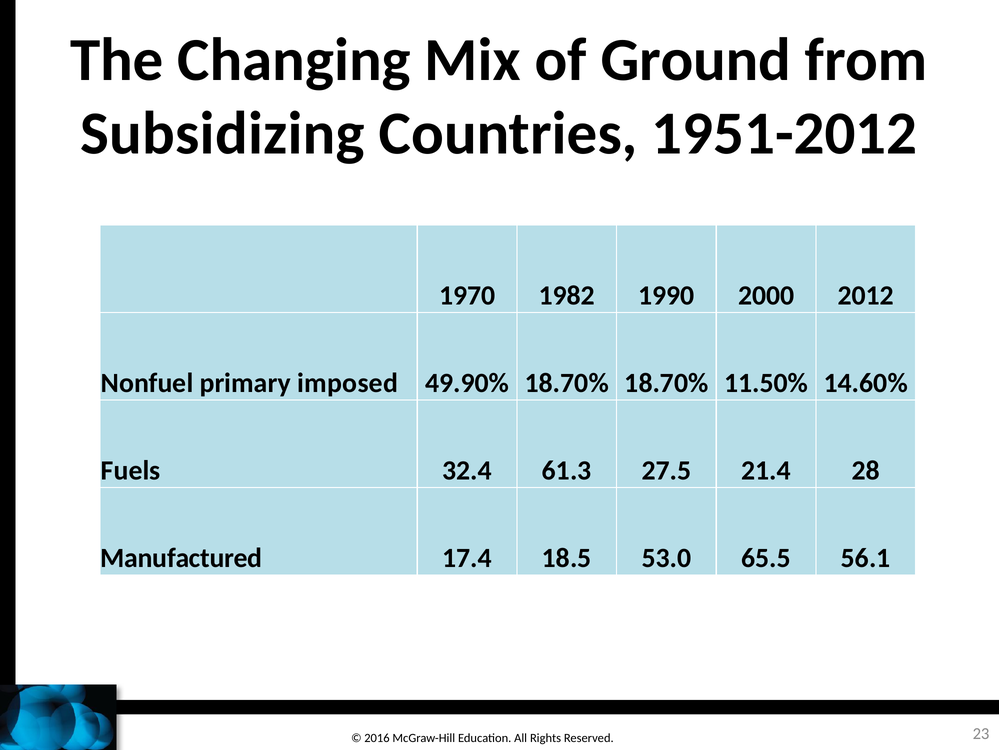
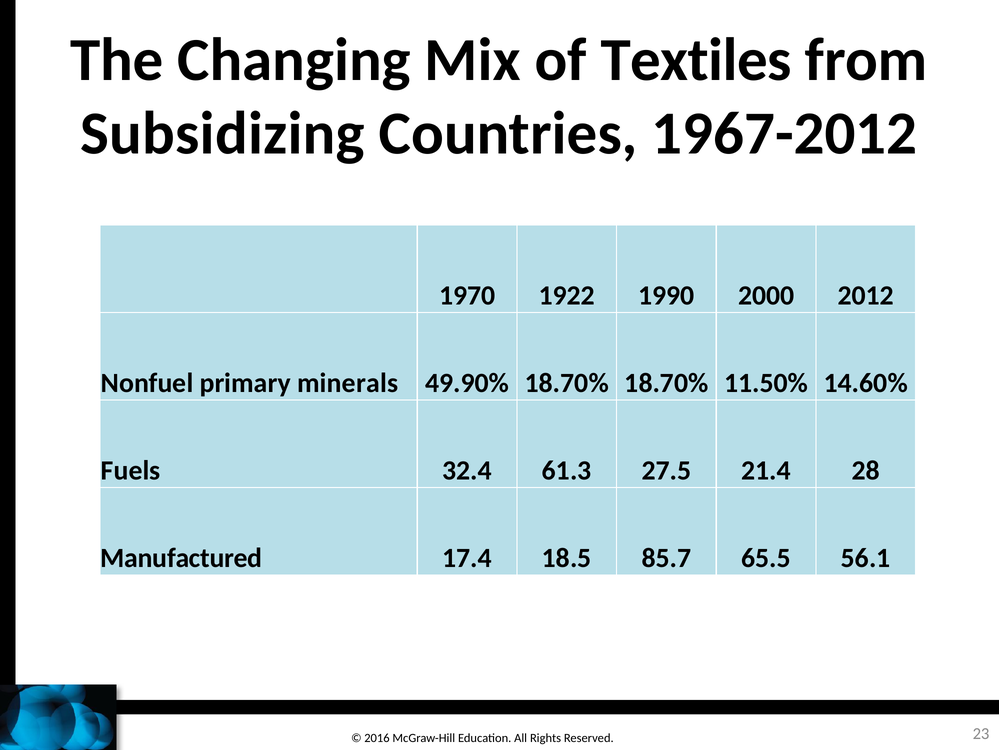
Ground: Ground -> Textiles
1951-2012: 1951-2012 -> 1967-2012
1982: 1982 -> 1922
imposed: imposed -> minerals
53.0: 53.0 -> 85.7
